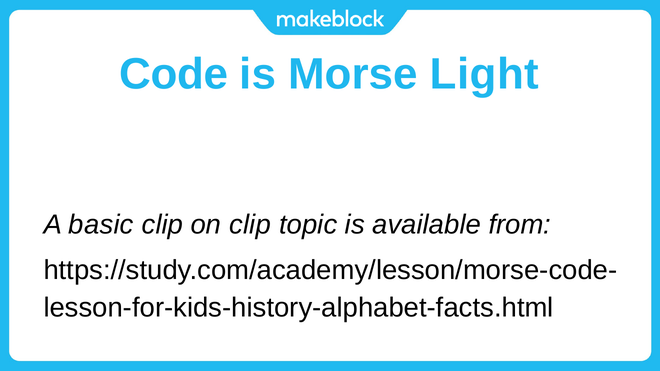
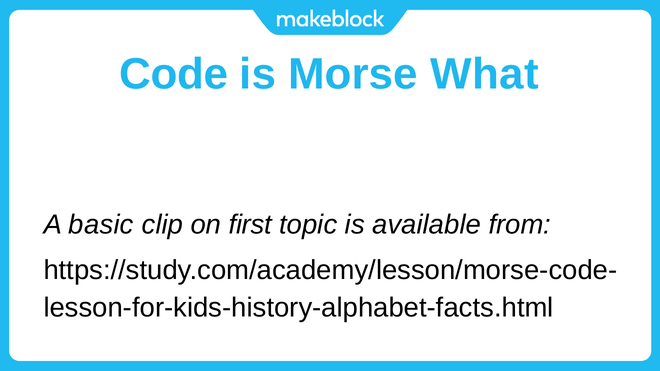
Light: Light -> What
on clip: clip -> first
